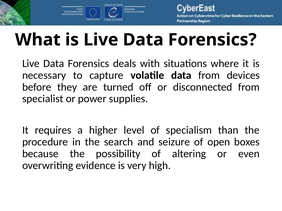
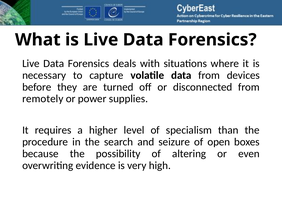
specialist: specialist -> remotely
